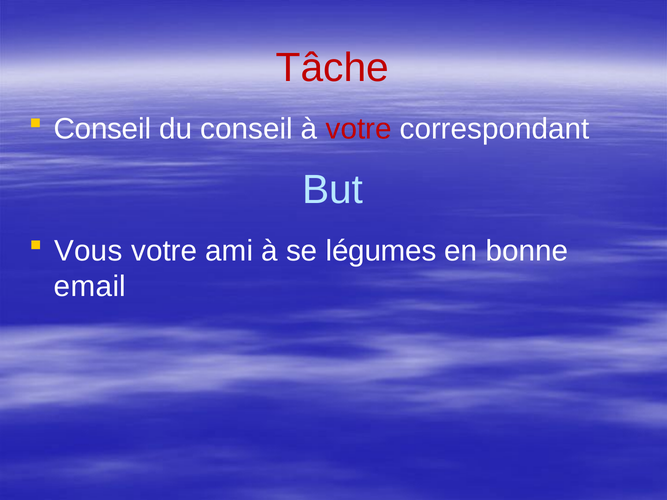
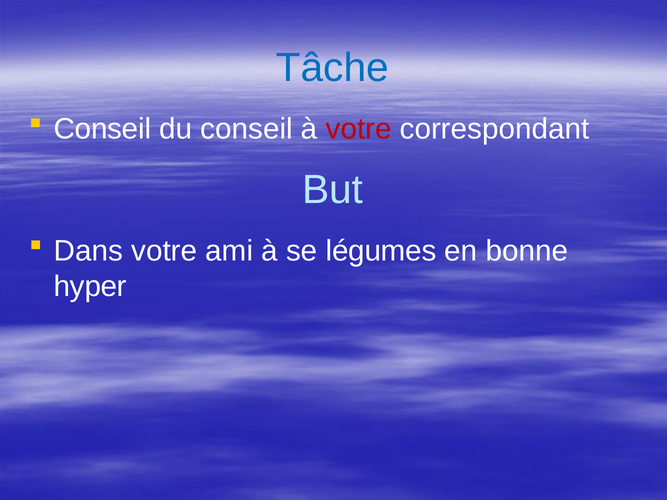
Tâche colour: red -> blue
Vous: Vous -> Dans
email: email -> hyper
